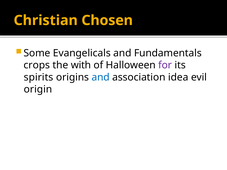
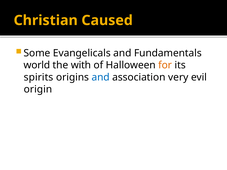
Chosen: Chosen -> Caused
crops: crops -> world
for colour: purple -> orange
idea: idea -> very
